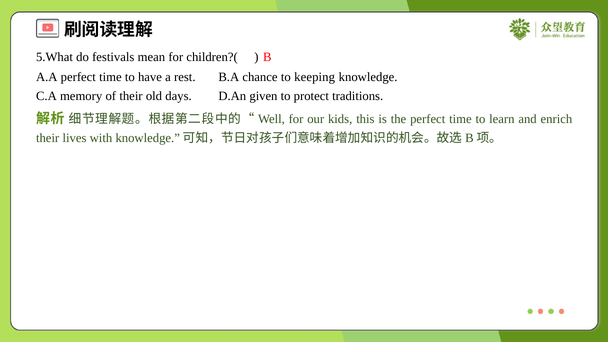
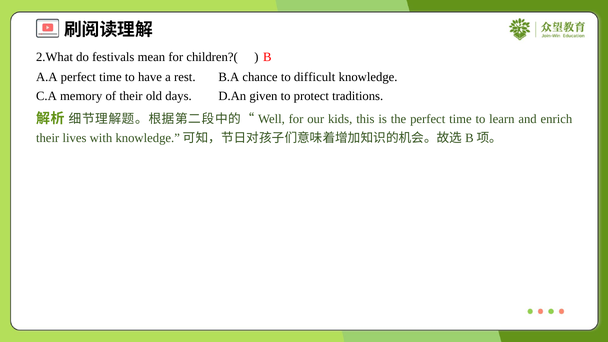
5.What: 5.What -> 2.What
keeping: keeping -> difficult
